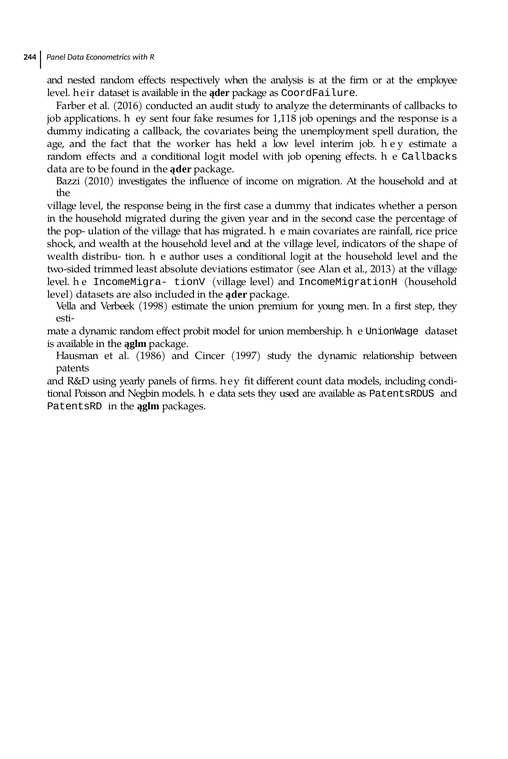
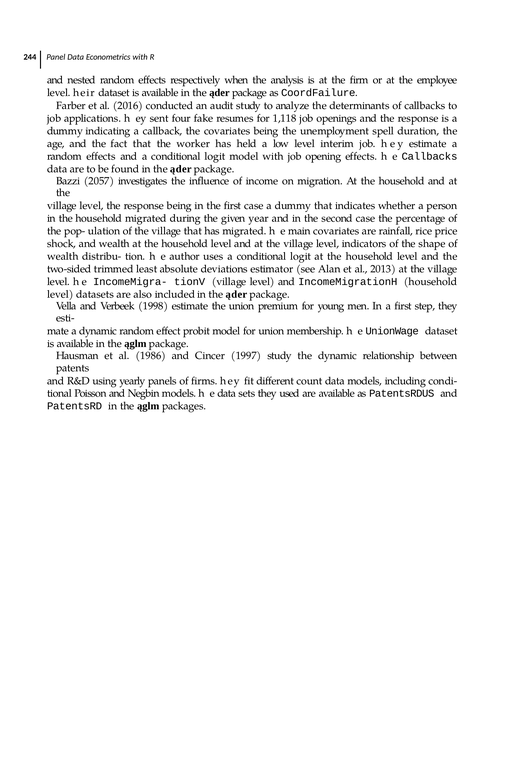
2010: 2010 -> 2057
